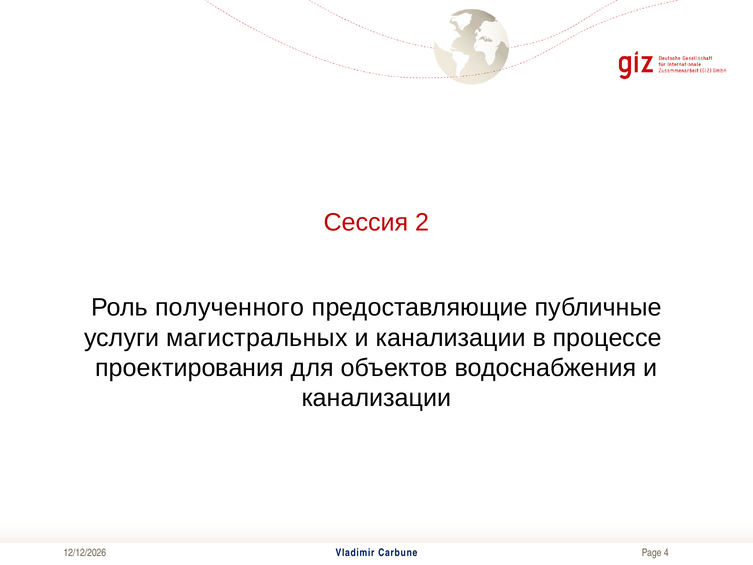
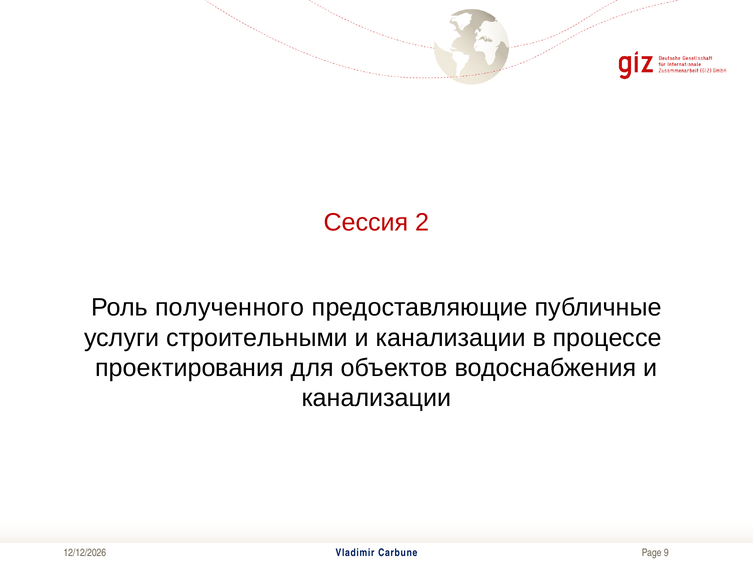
магистральных: магистральных -> строительными
4: 4 -> 9
